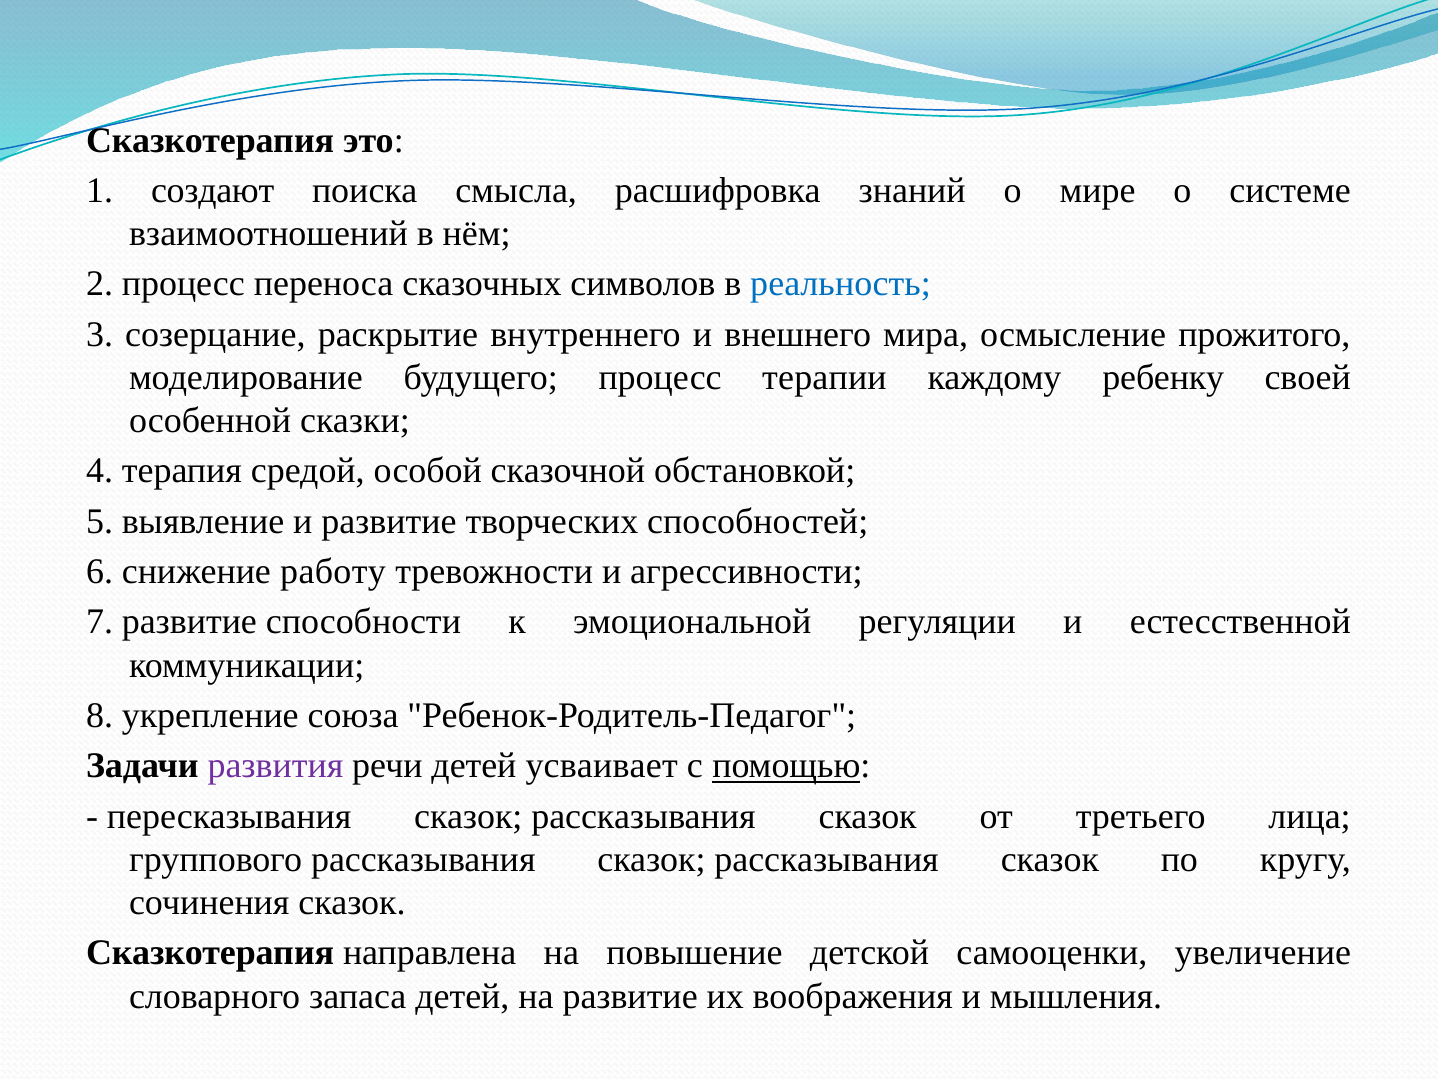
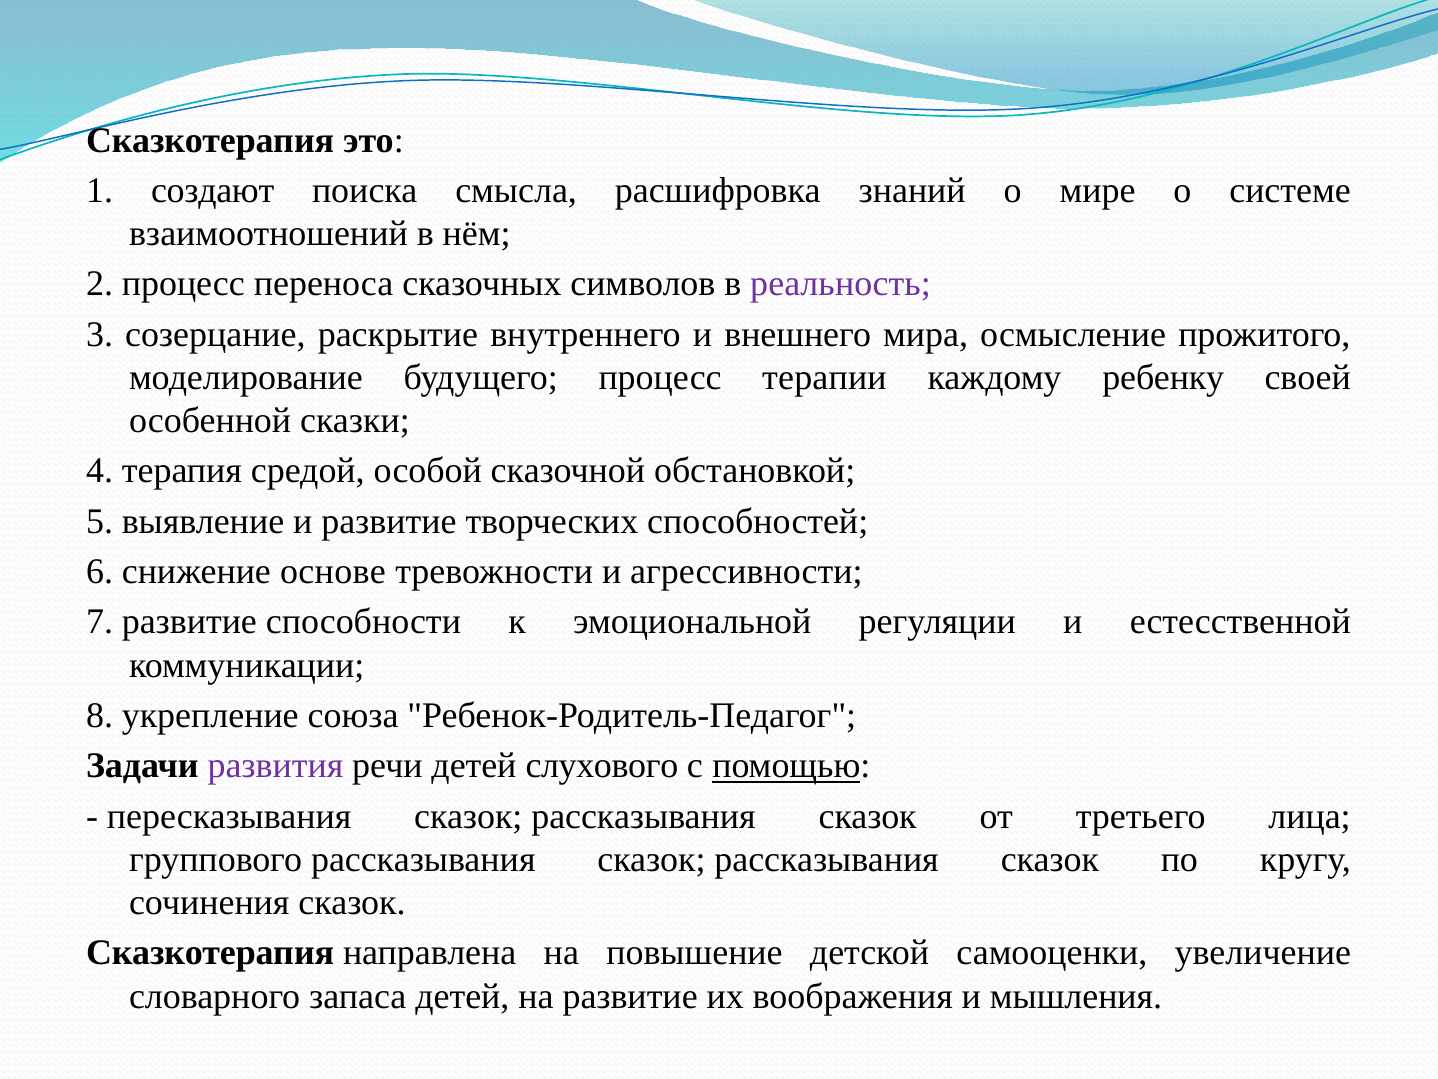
реальность colour: blue -> purple
работу: работу -> основе
усваивает: усваивает -> слухового
